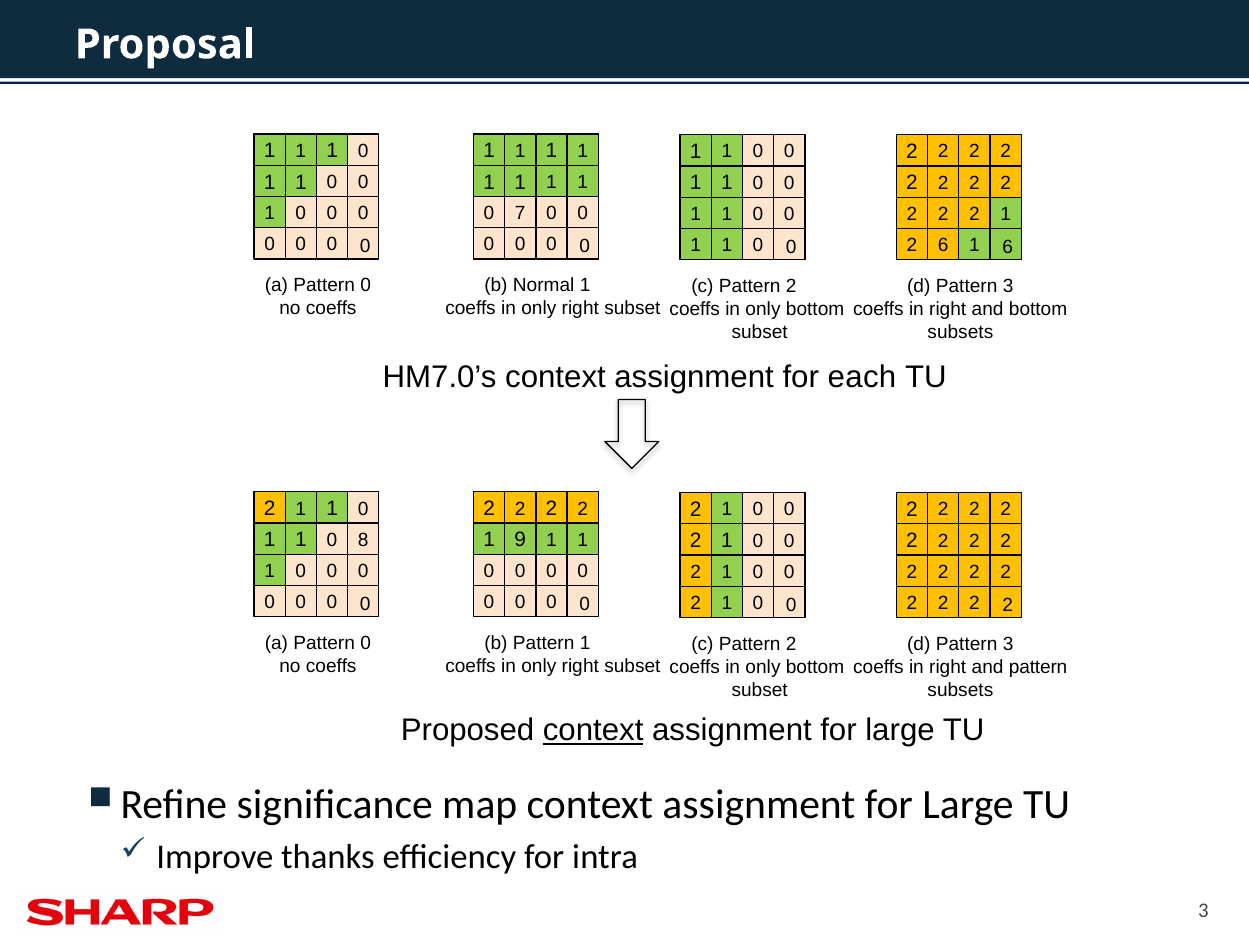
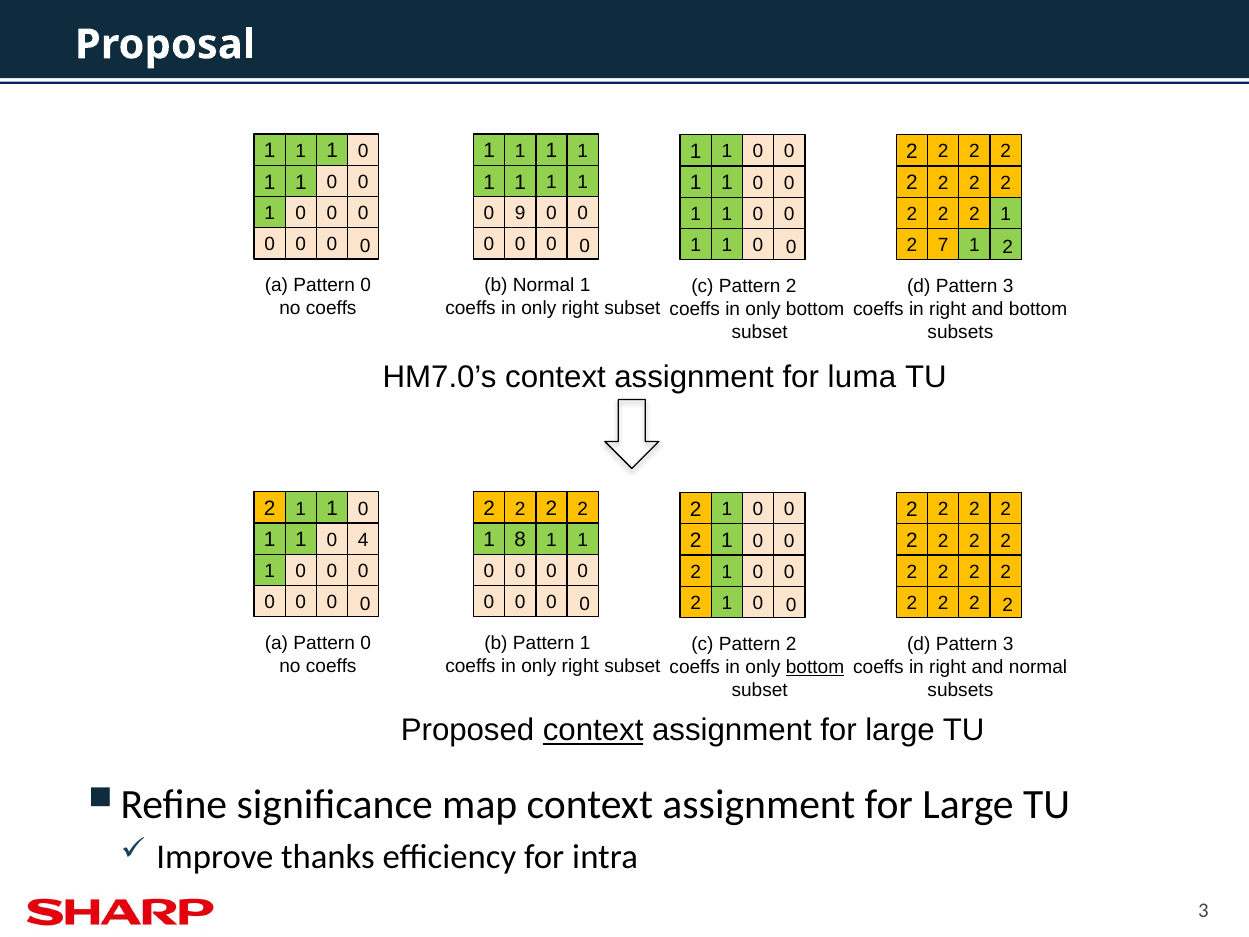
7: 7 -> 9
2 6: 6 -> 7
6 at (1008, 247): 6 -> 2
each: each -> luma
9: 9 -> 8
8: 8 -> 4
bottom at (815, 667) underline: none -> present
and pattern: pattern -> normal
